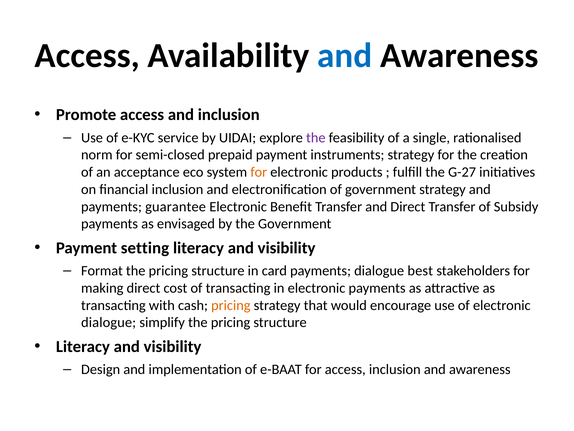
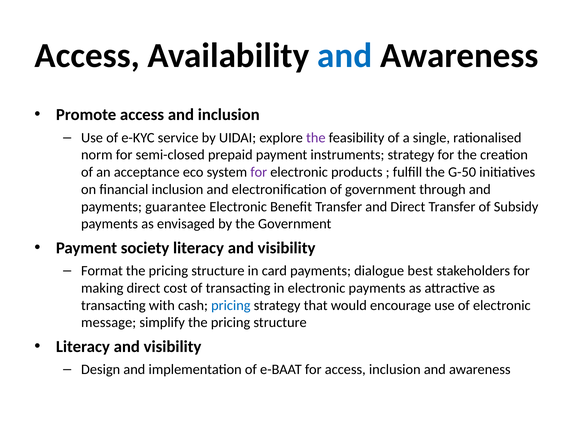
for at (259, 172) colour: orange -> purple
G-27: G-27 -> G-50
government strategy: strategy -> through
setting: setting -> society
pricing at (231, 305) colour: orange -> blue
dialogue at (109, 322): dialogue -> message
